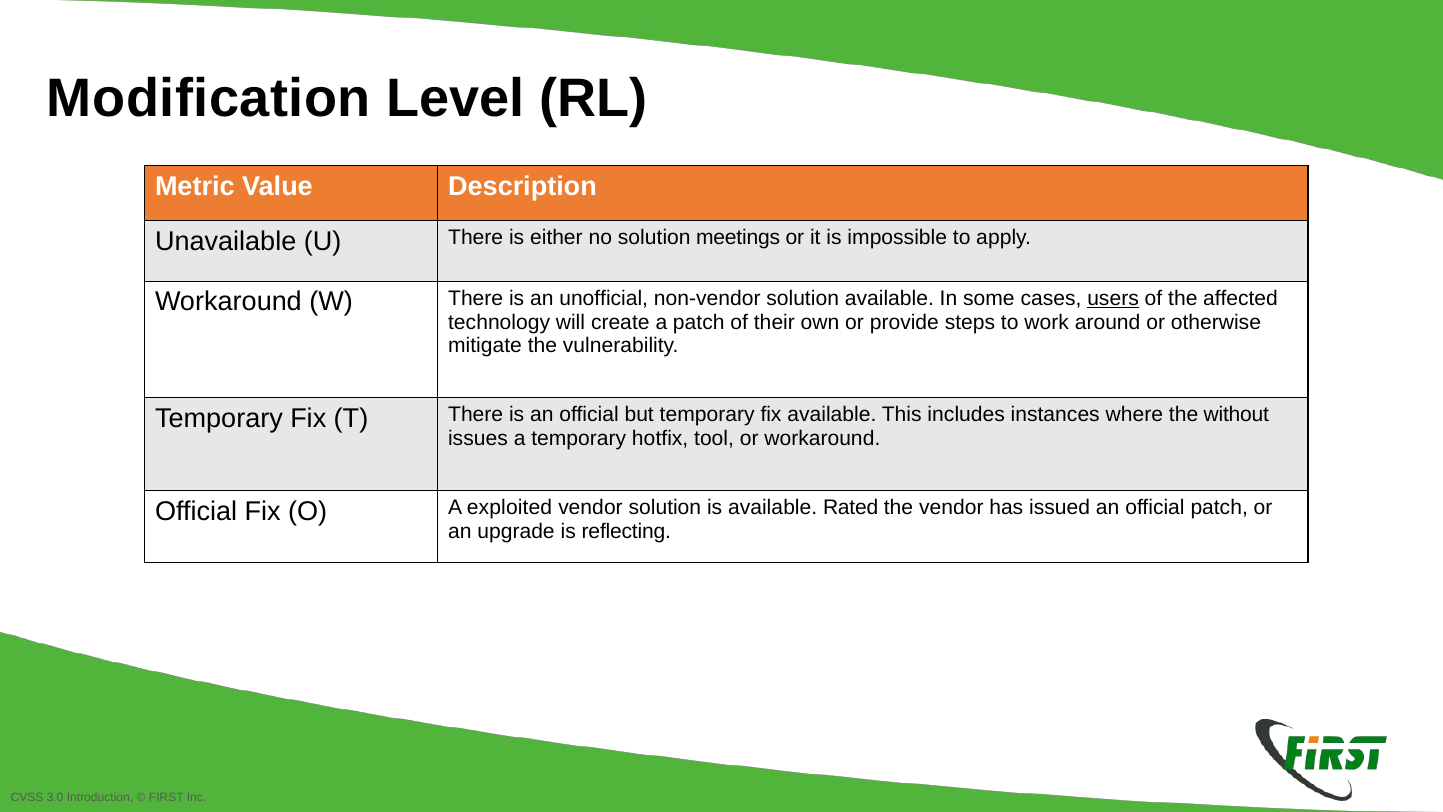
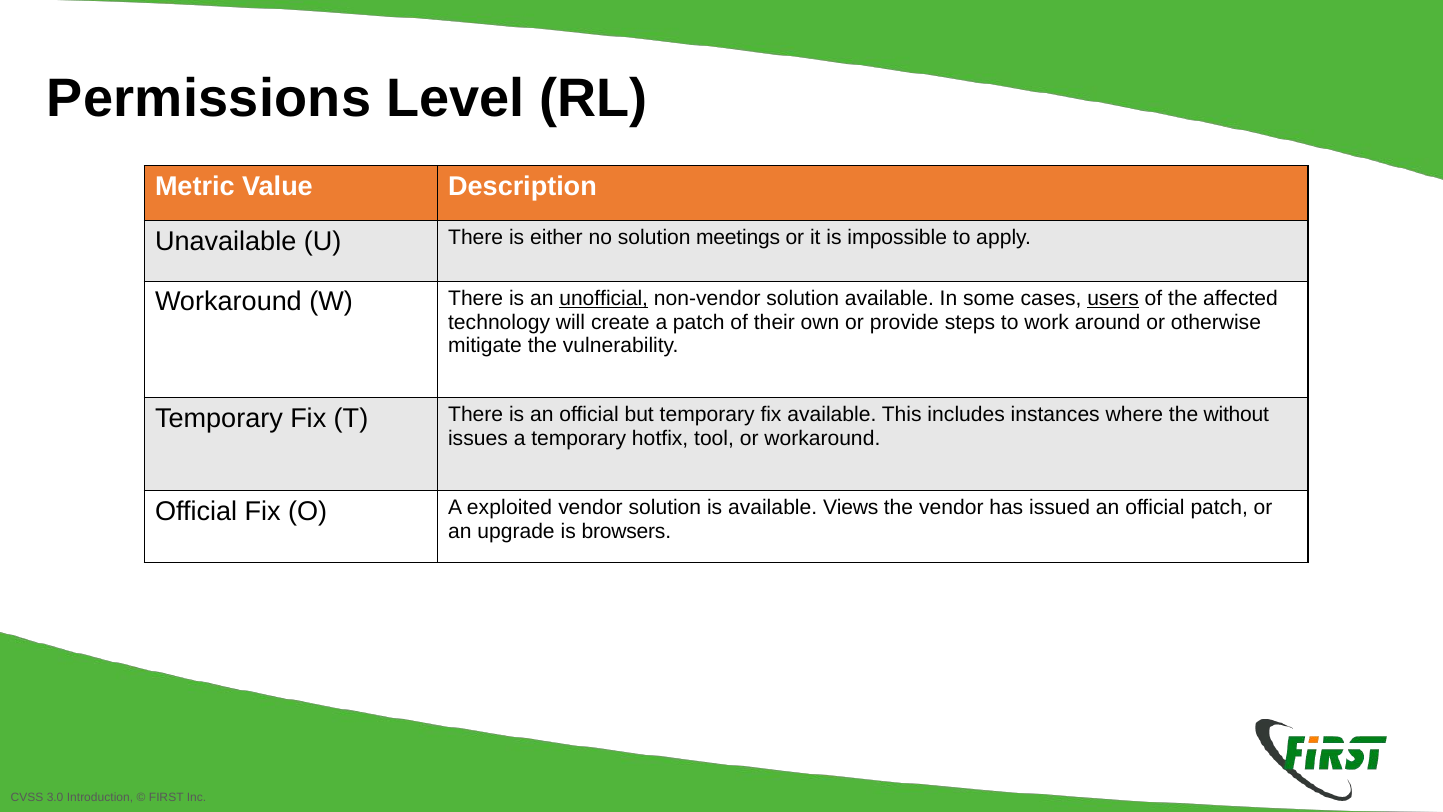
Modification: Modification -> Permissions
unofficial underline: none -> present
Rated: Rated -> Views
reflecting: reflecting -> browsers
